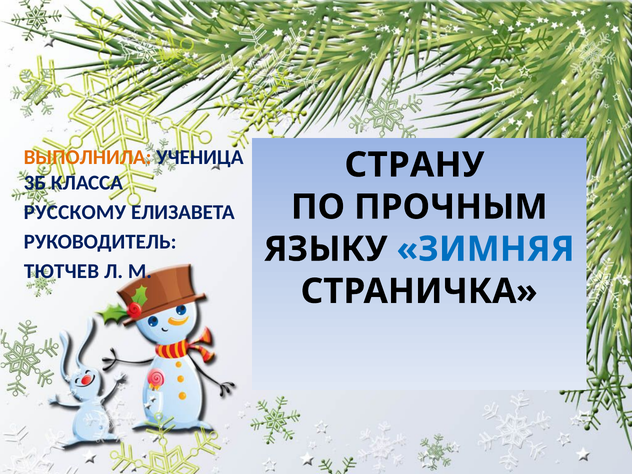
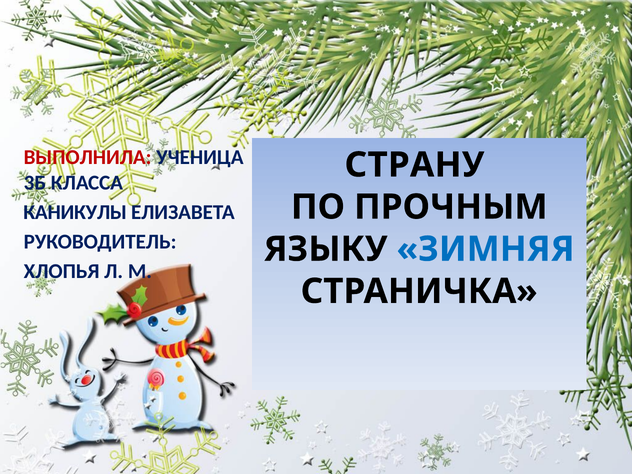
ВЫПОЛНИЛА colour: orange -> red
РУССКОМУ: РУССКОМУ -> КАНИКУЛЫ
ТЮТЧЕВ: ТЮТЧЕВ -> ХЛОПЬЯ
